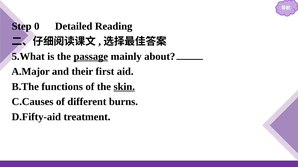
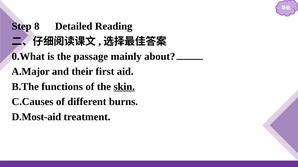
0: 0 -> 8
5.What: 5.What -> 0.What
passage underline: present -> none
D.Fifty-aid: D.Fifty-aid -> D.Most-aid
